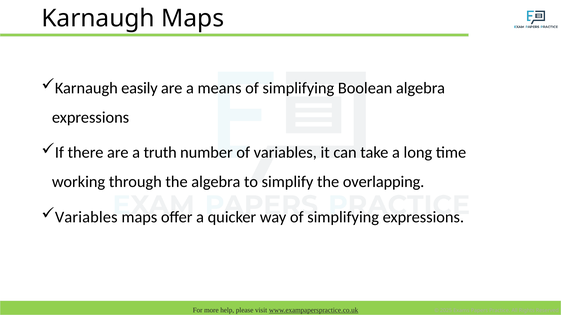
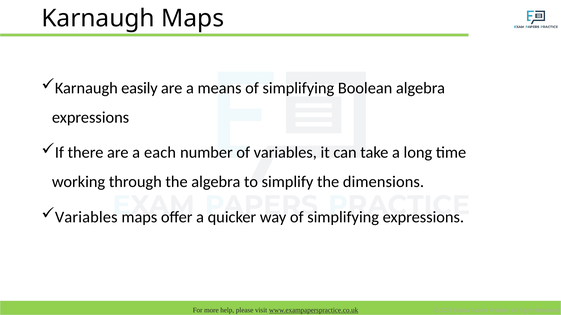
truth: truth -> each
overlapping: overlapping -> dimensions
